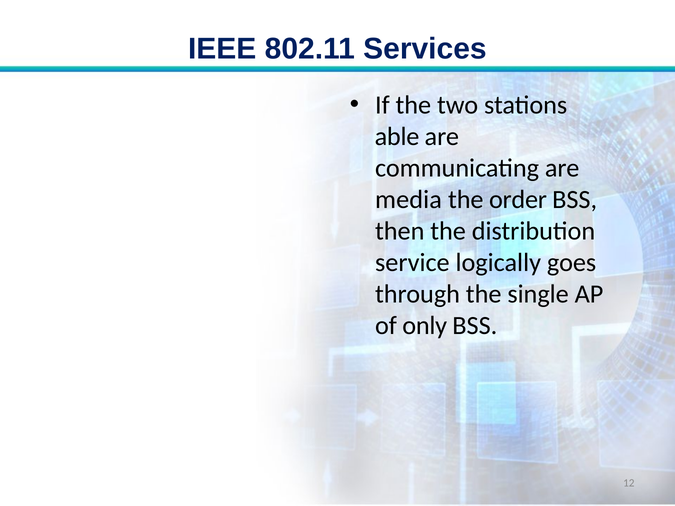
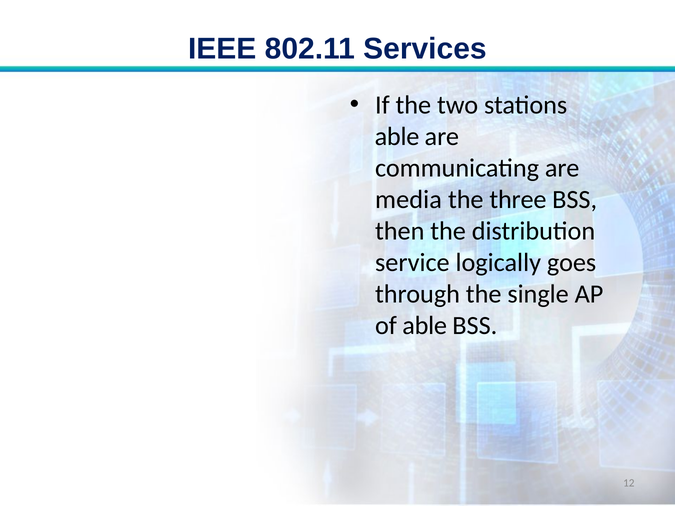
order: order -> three
of only: only -> able
